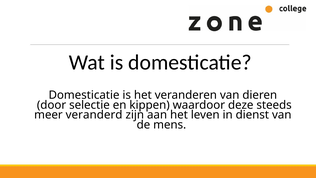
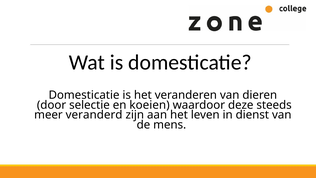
kippen: kippen -> koeien
